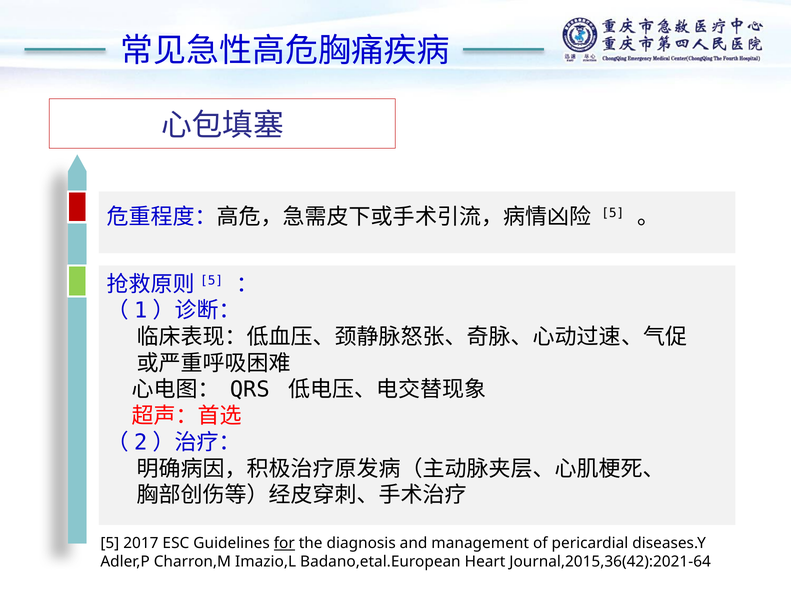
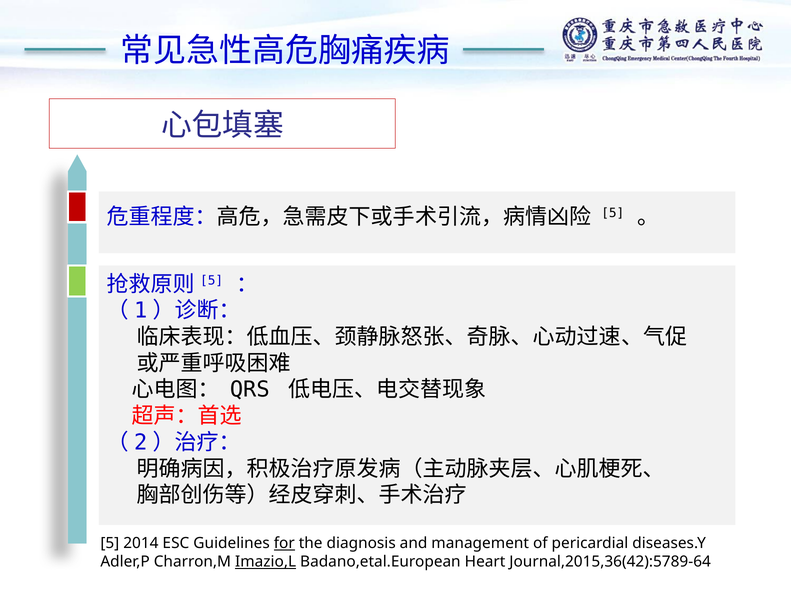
2017: 2017 -> 2014
Imazio,L underline: none -> present
Journal,2015,36(42):2021-64: Journal,2015,36(42):2021-64 -> Journal,2015,36(42):5789-64
